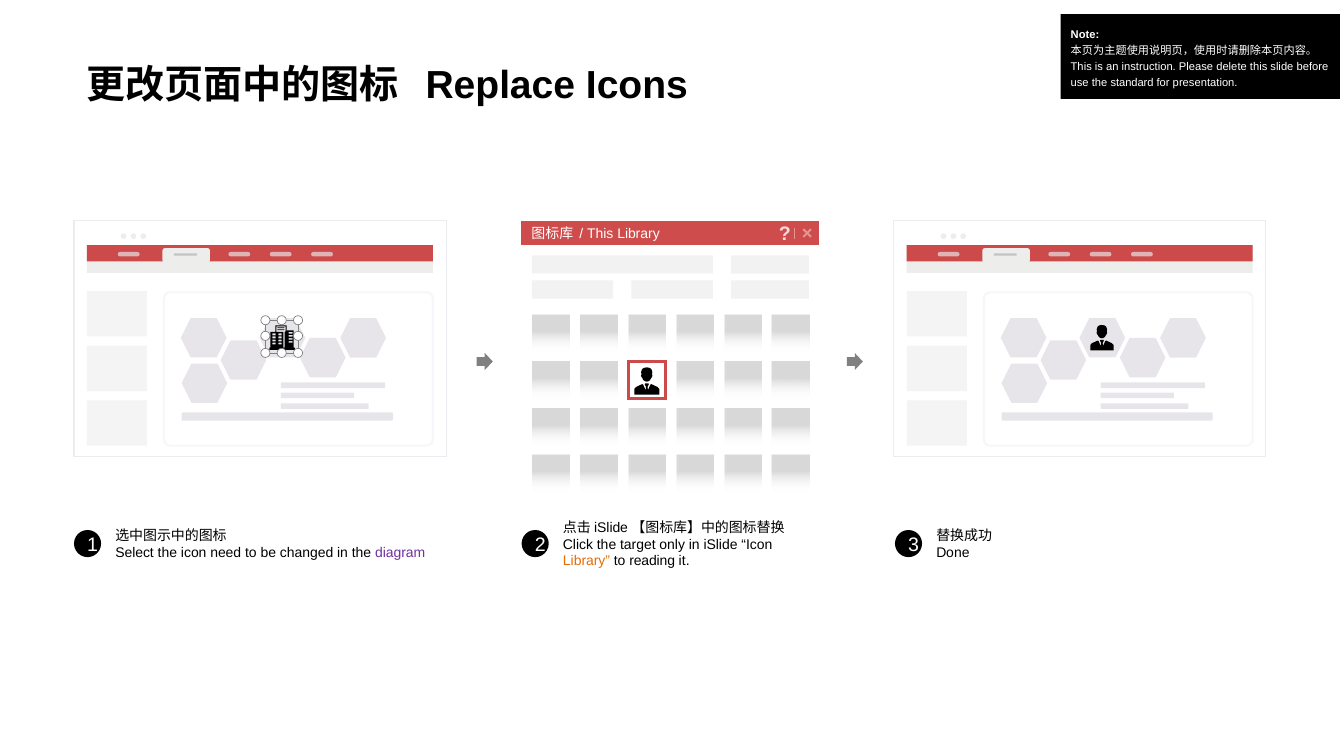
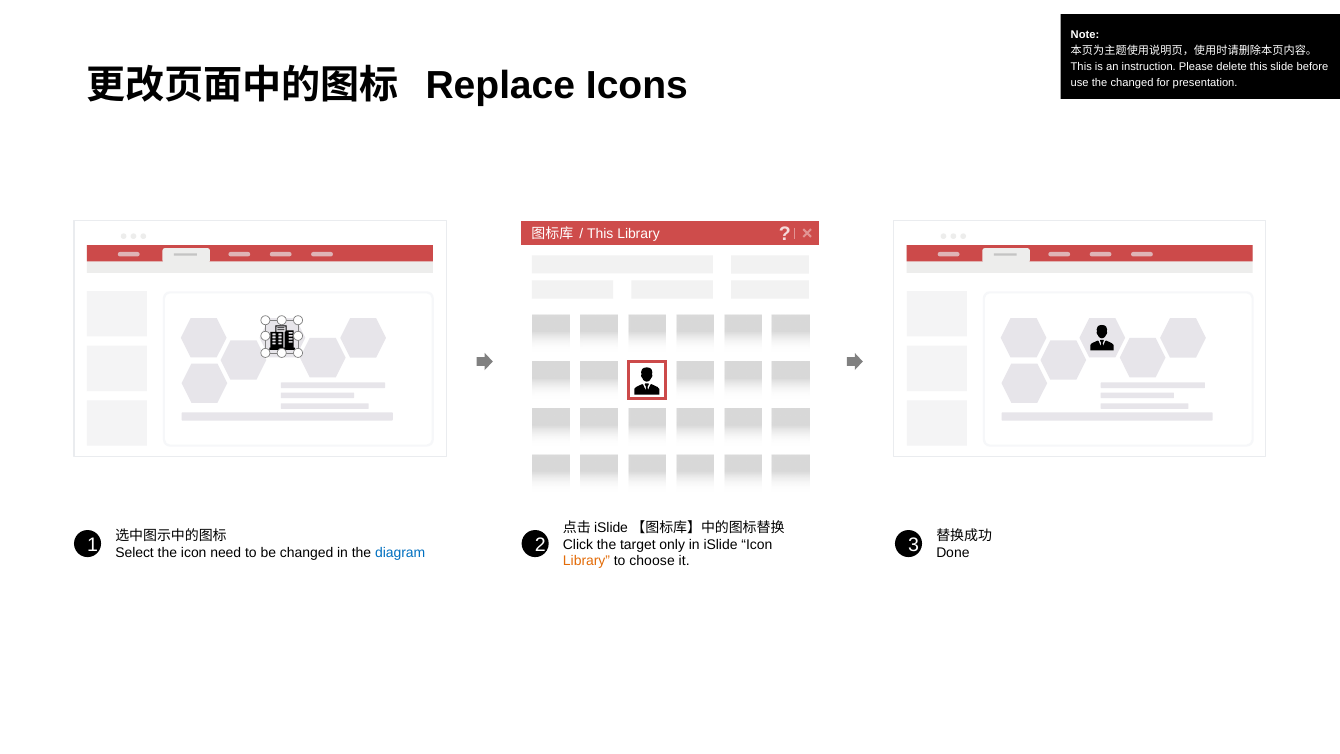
the standard: standard -> changed
diagram colour: purple -> blue
reading: reading -> choose
